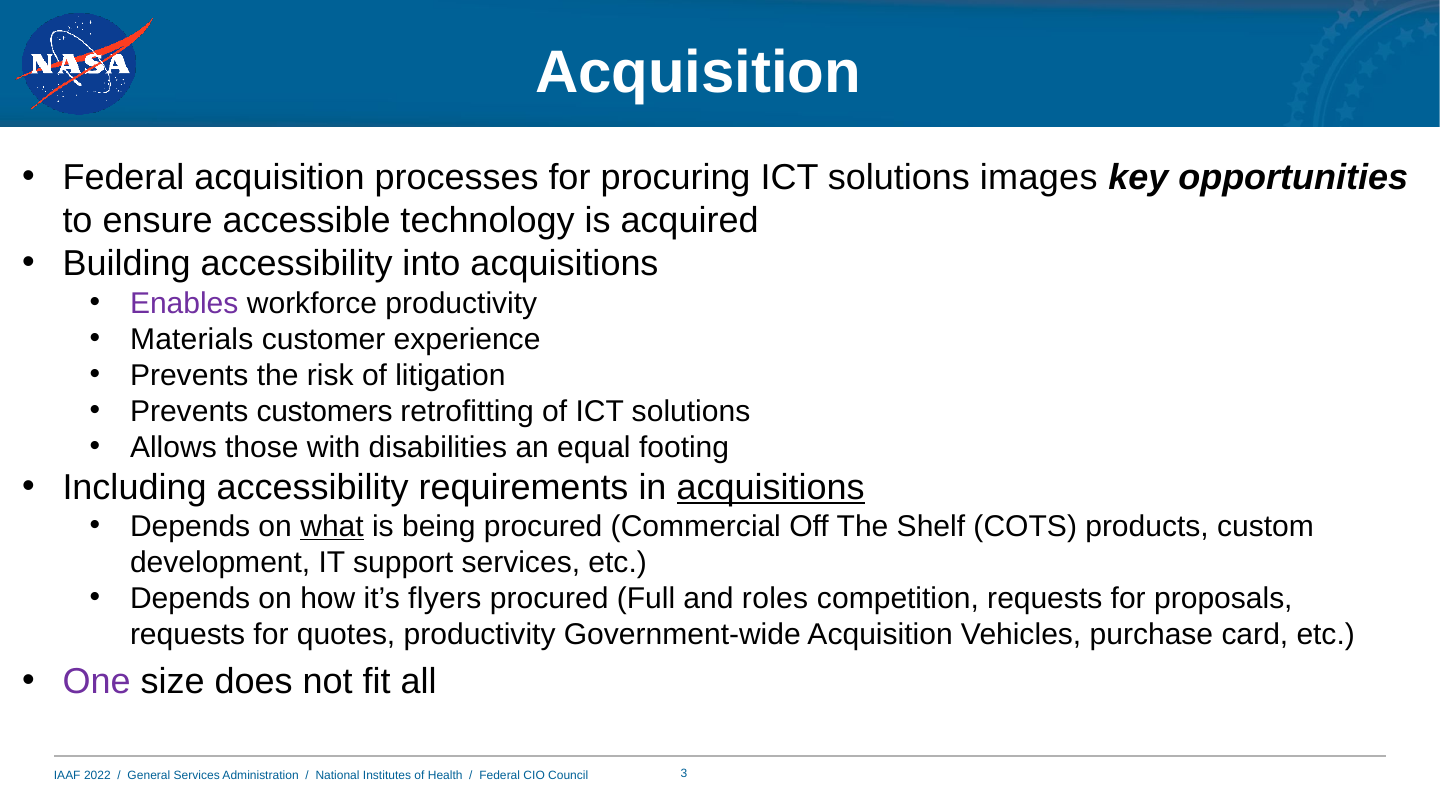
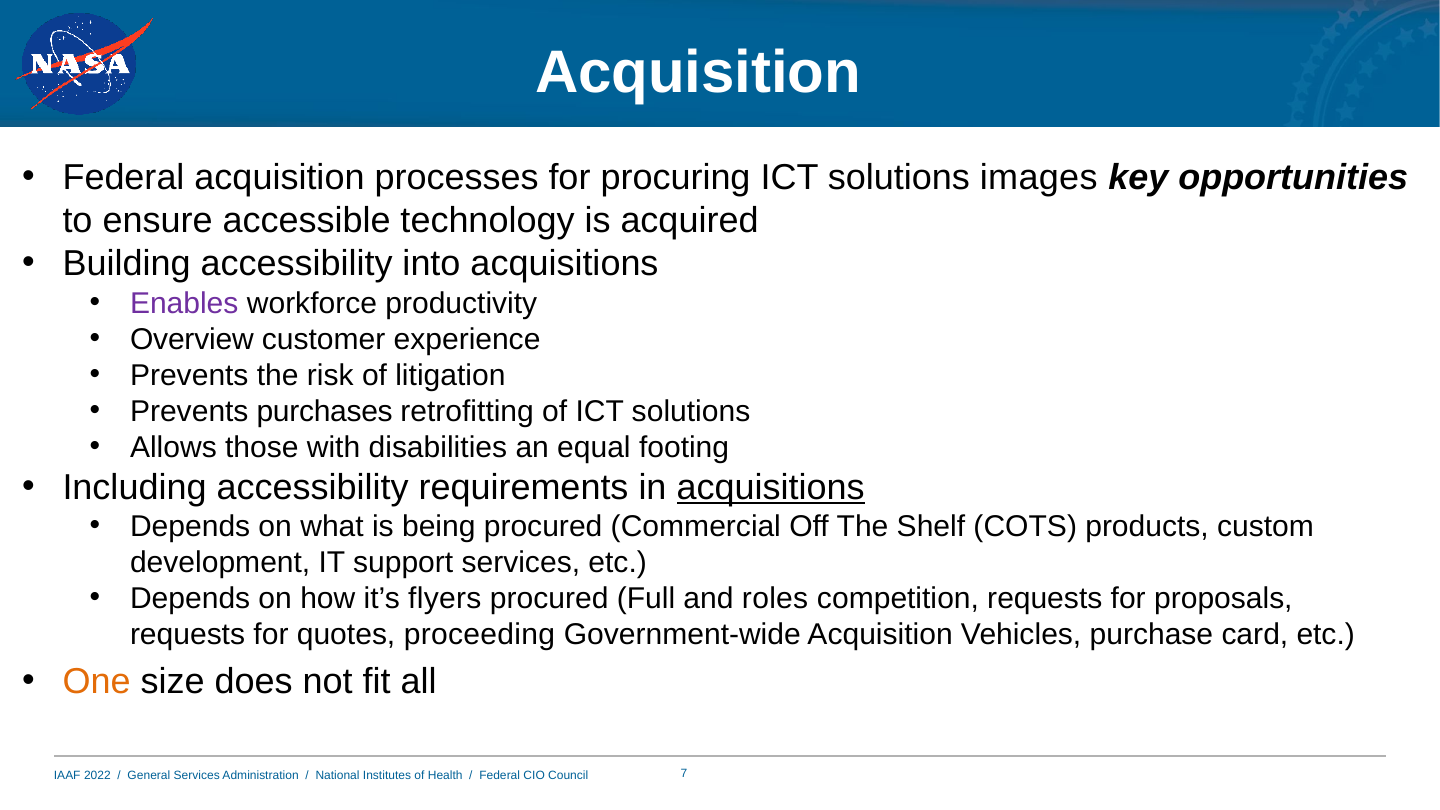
Materials: Materials -> Overview
customers: customers -> purchases
what underline: present -> none
quotes productivity: productivity -> proceeding
One colour: purple -> orange
3: 3 -> 7
